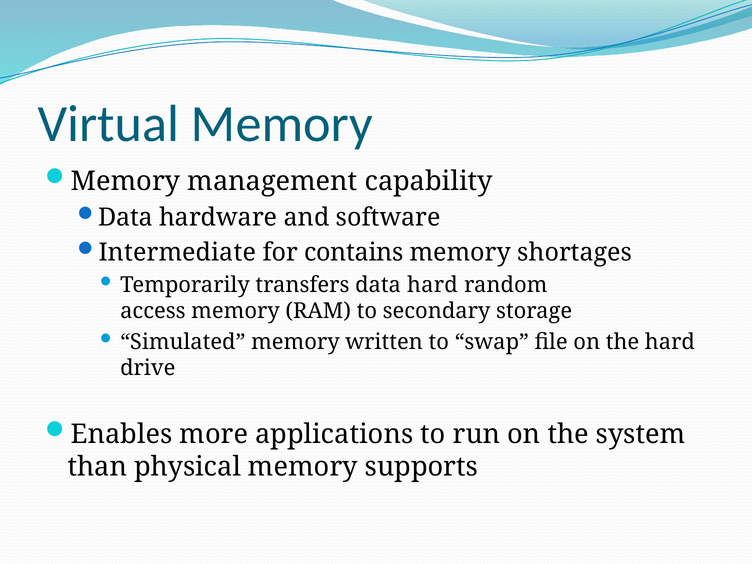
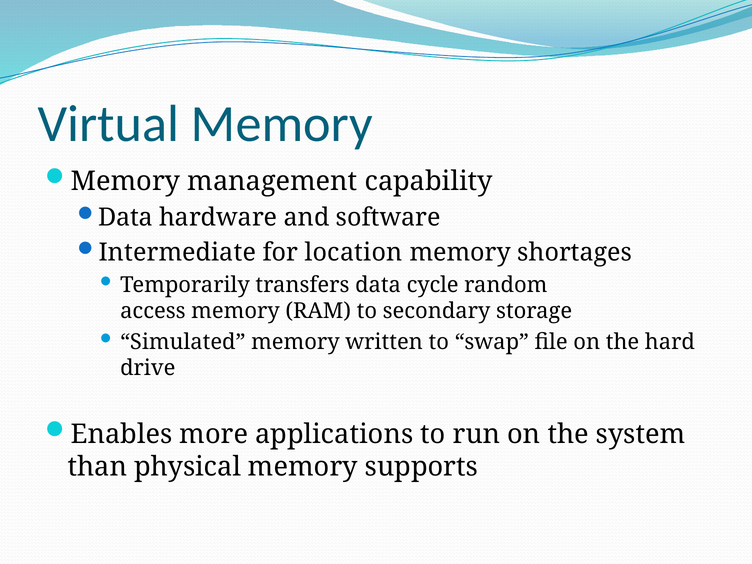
contains: contains -> location
data hard: hard -> cycle
